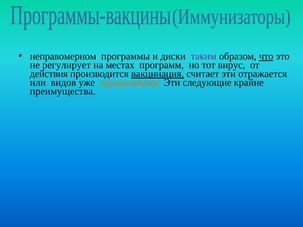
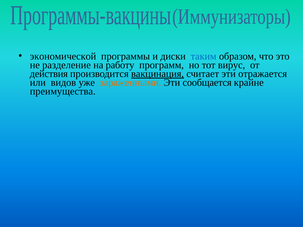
неправомерном: неправомерном -> экономической
таким colour: purple -> blue
что underline: present -> none
регулирует: регулирует -> разделение
местах: местах -> работу
следующие: следующие -> сообщается
